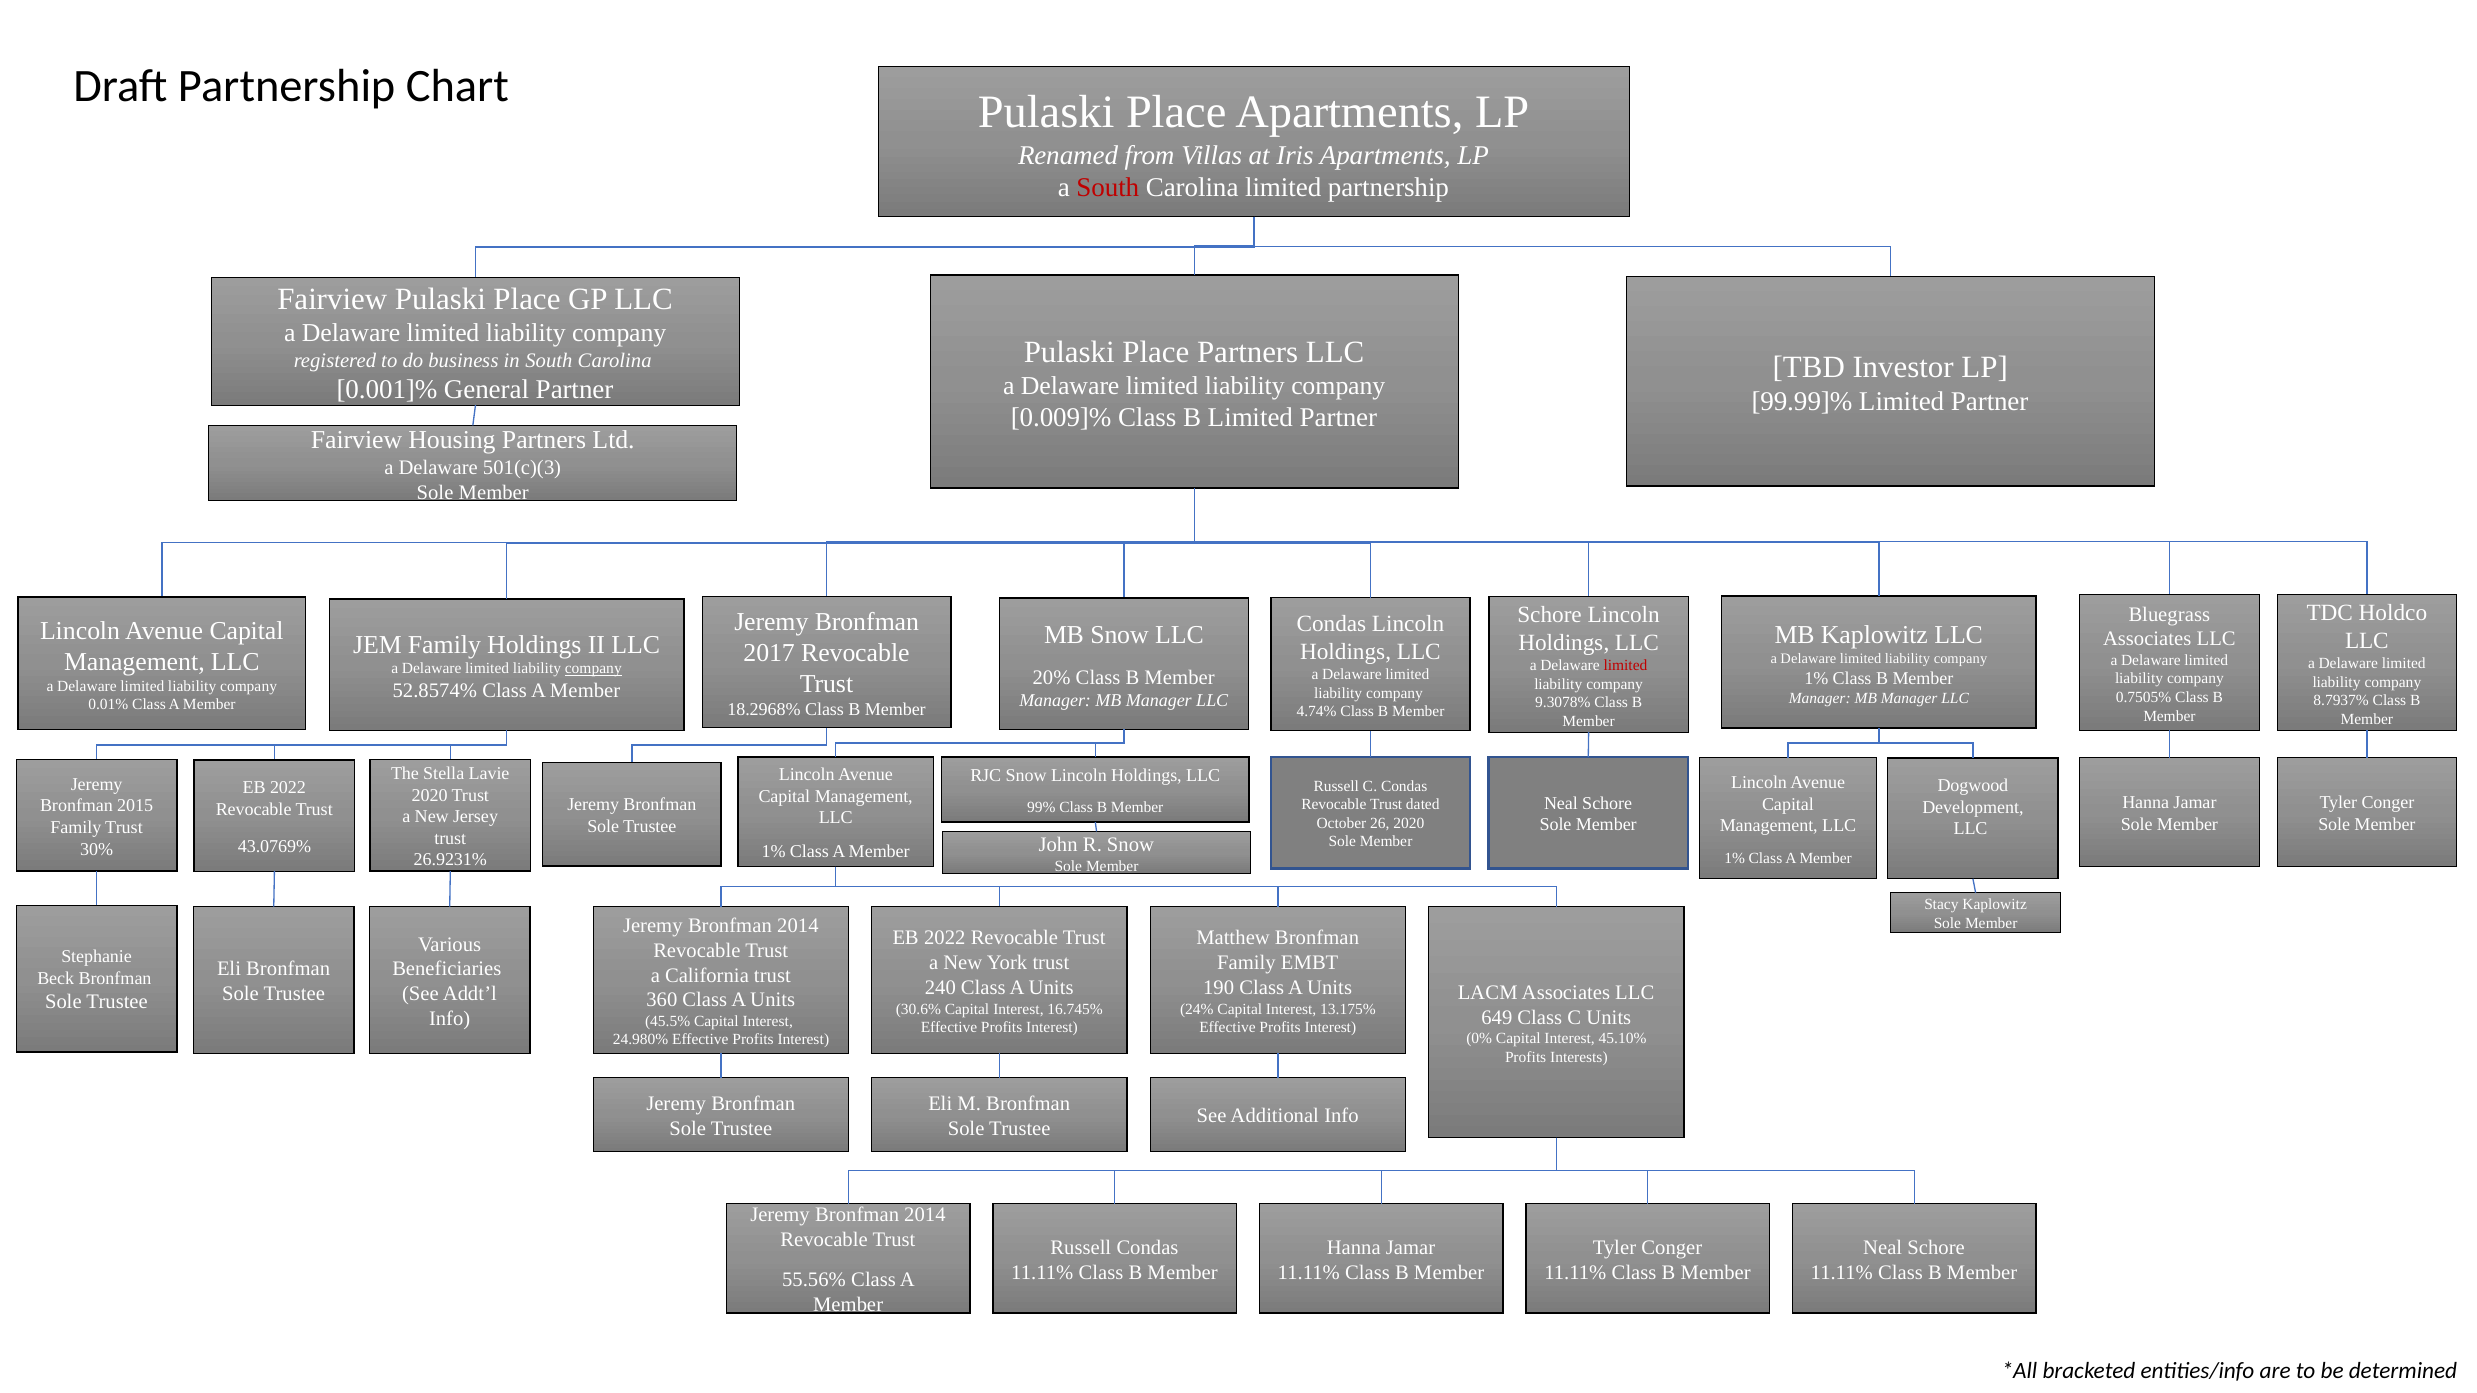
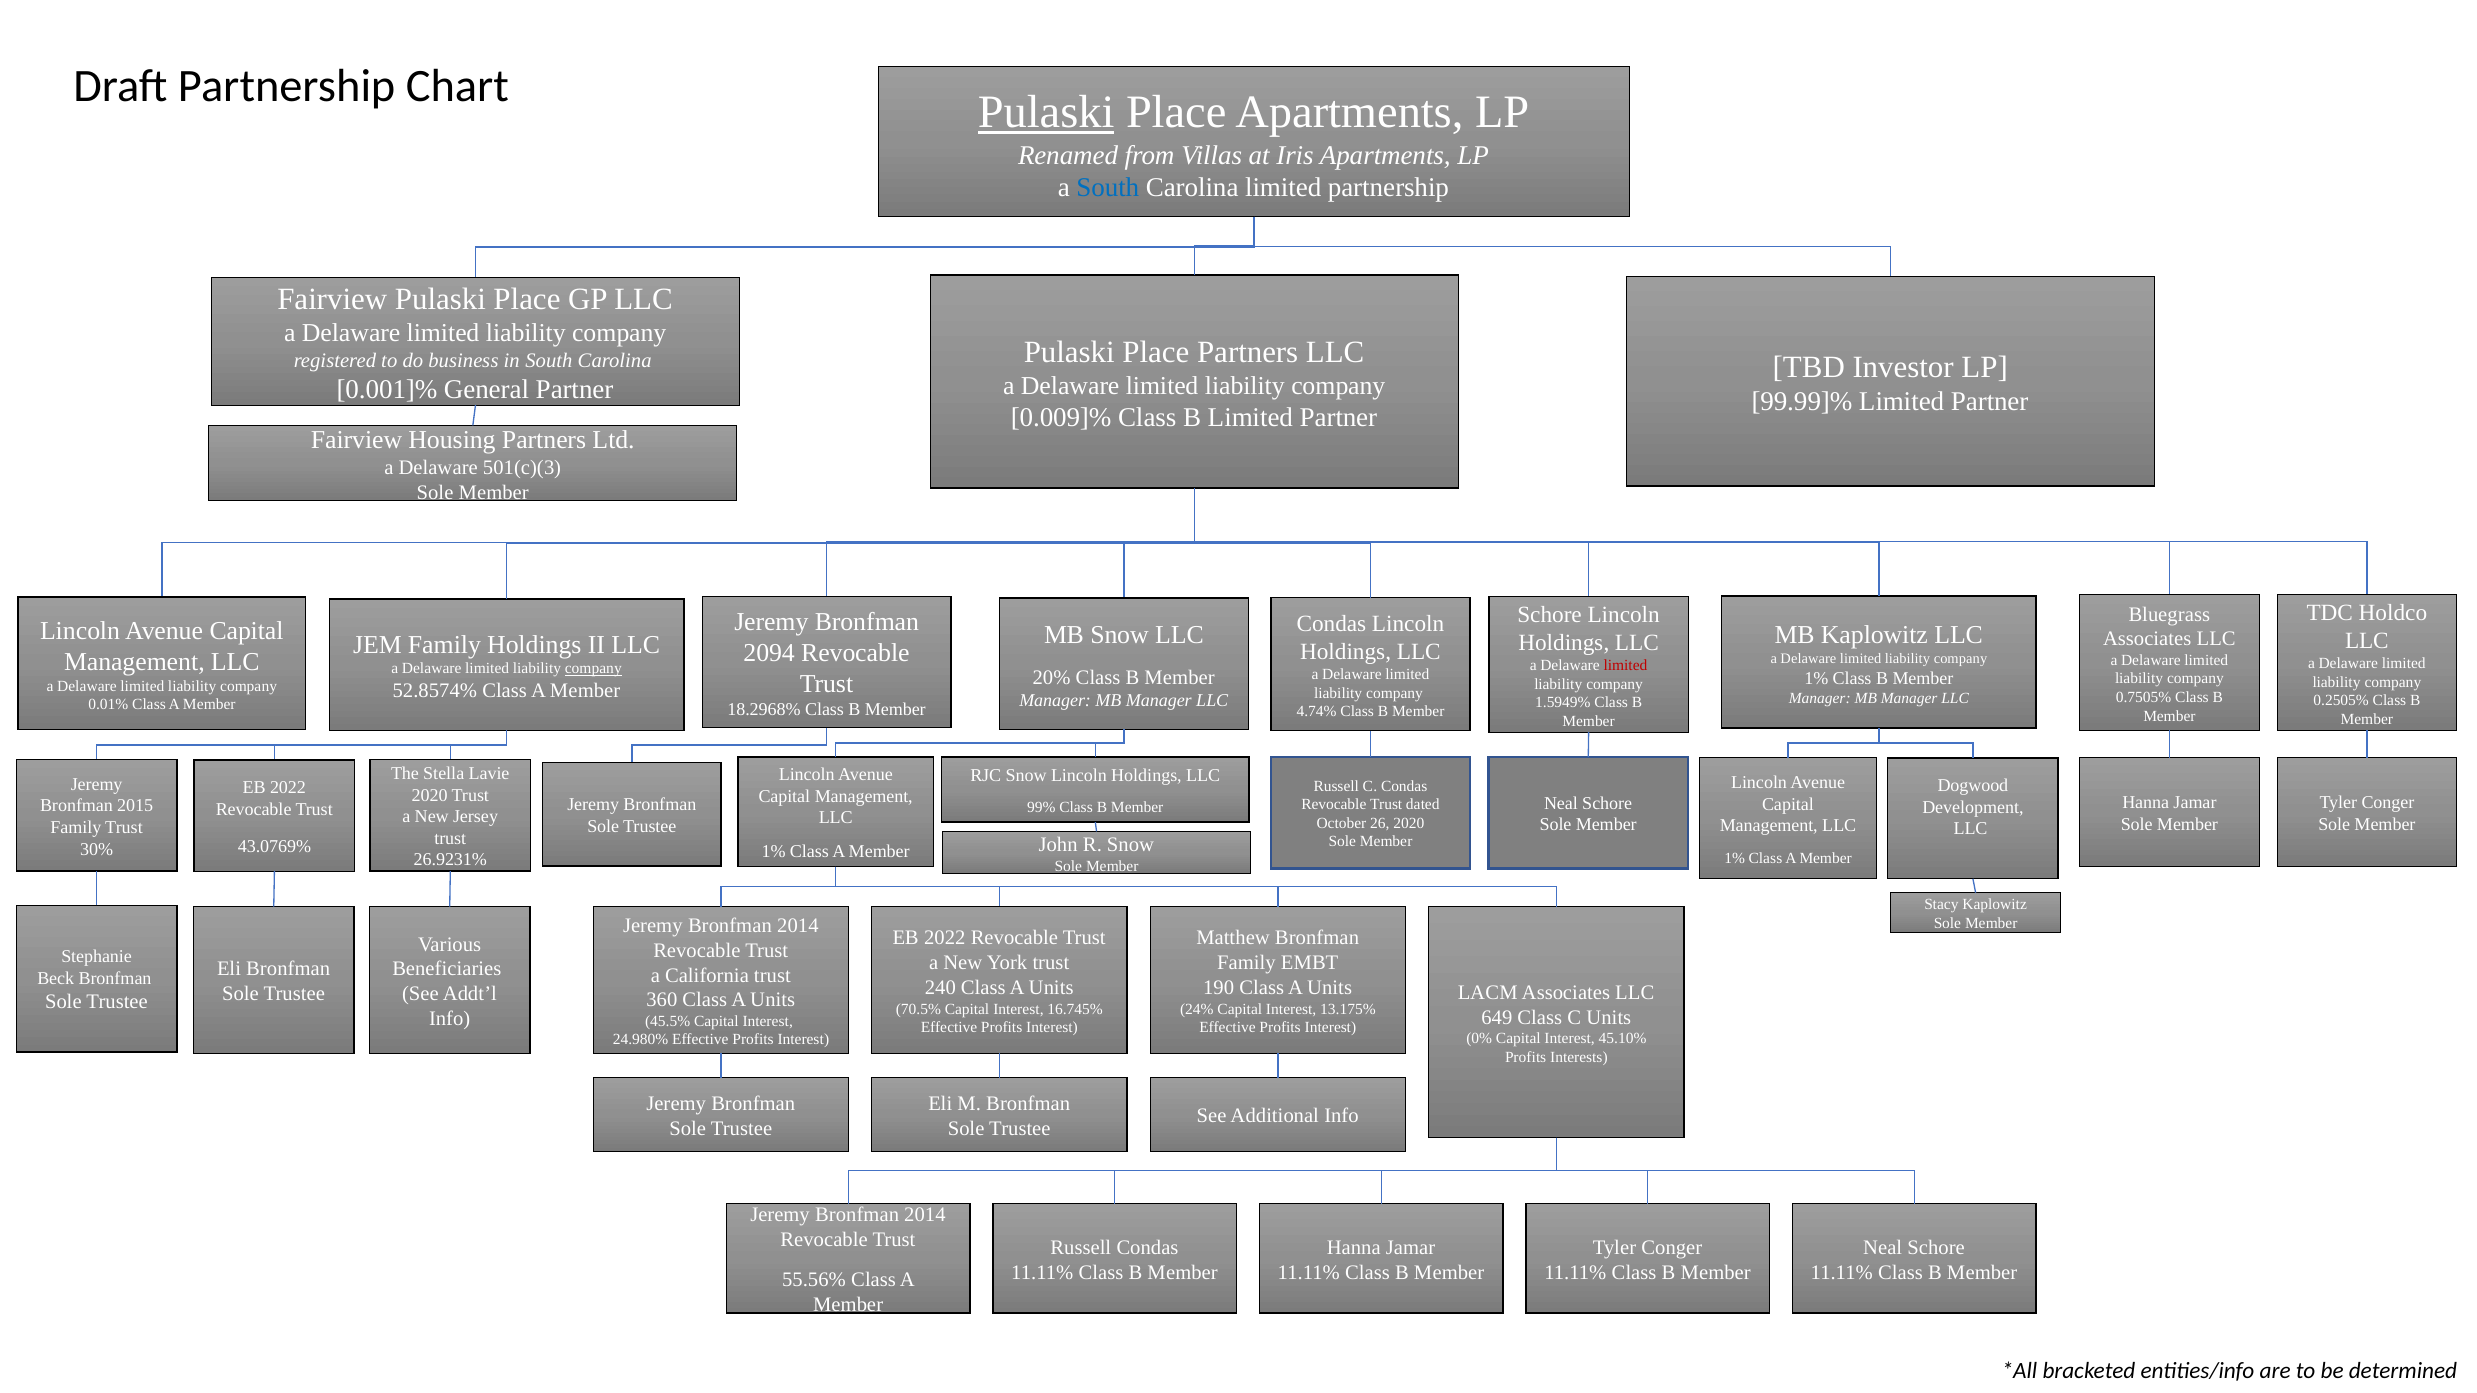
Pulaski at (1046, 113) underline: none -> present
South at (1108, 188) colour: red -> blue
2017: 2017 -> 2094
8.7937%: 8.7937% -> 0.2505%
9.3078%: 9.3078% -> 1.5949%
30.6%: 30.6% -> 70.5%
